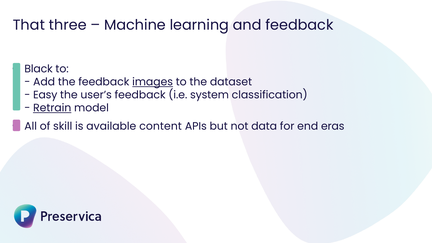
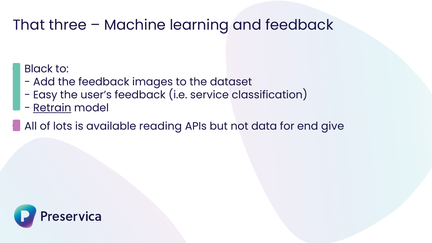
images underline: present -> none
system: system -> service
skill: skill -> lots
content: content -> reading
eras: eras -> give
